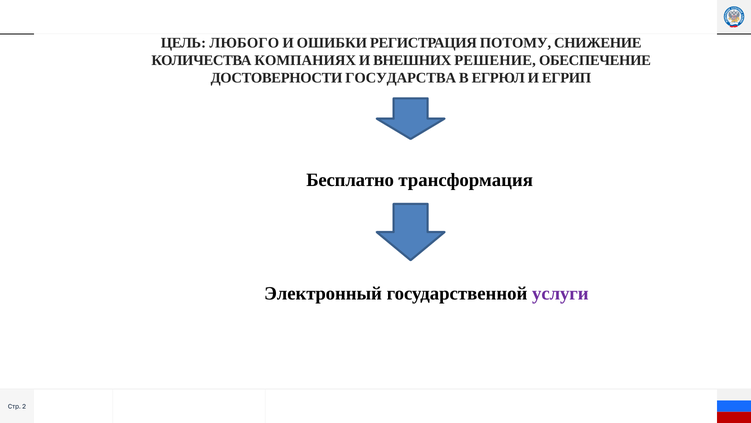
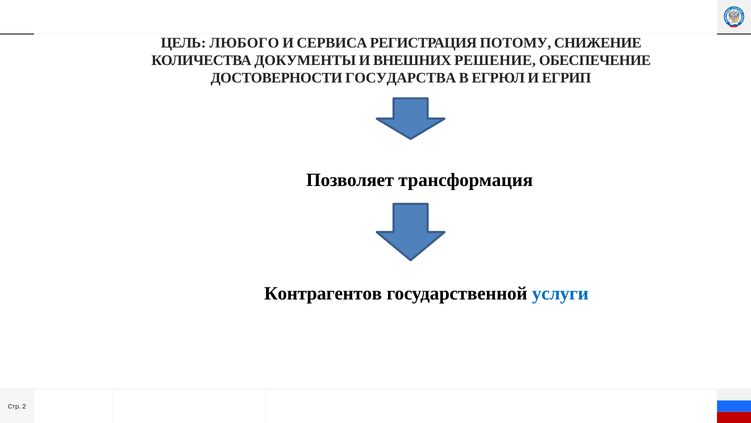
ОШИБКИ: ОШИБКИ -> СЕРВИСА
КОМПАНИЯХ: КОМПАНИЯХ -> ДОКУМЕНТЫ
Бесплатно: Бесплатно -> Позволяет
Электронный: Электронный -> Контрагентов
услуги colour: purple -> blue
